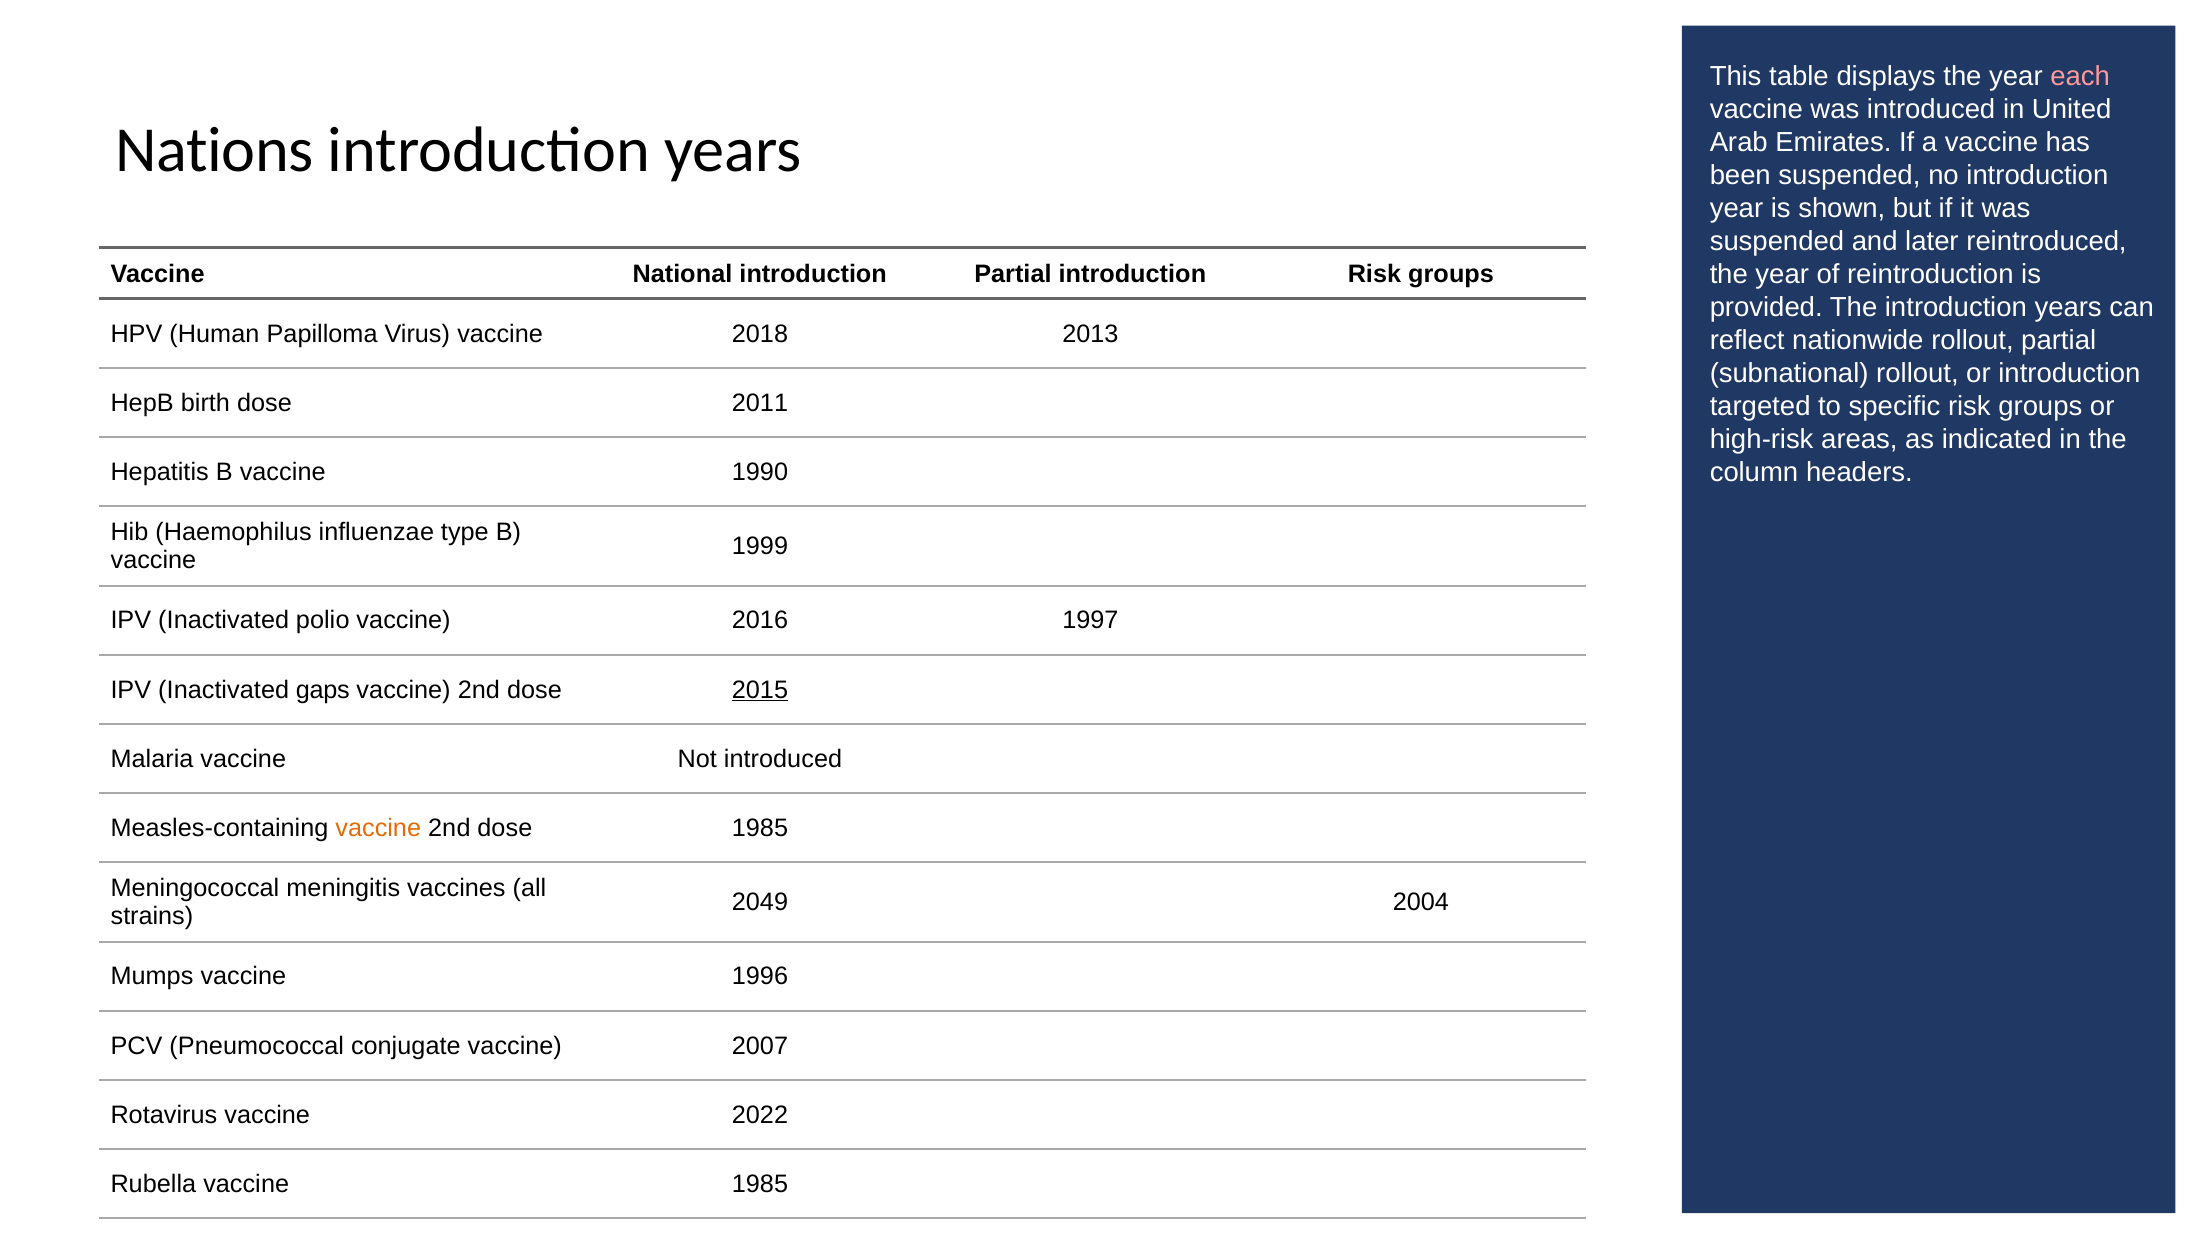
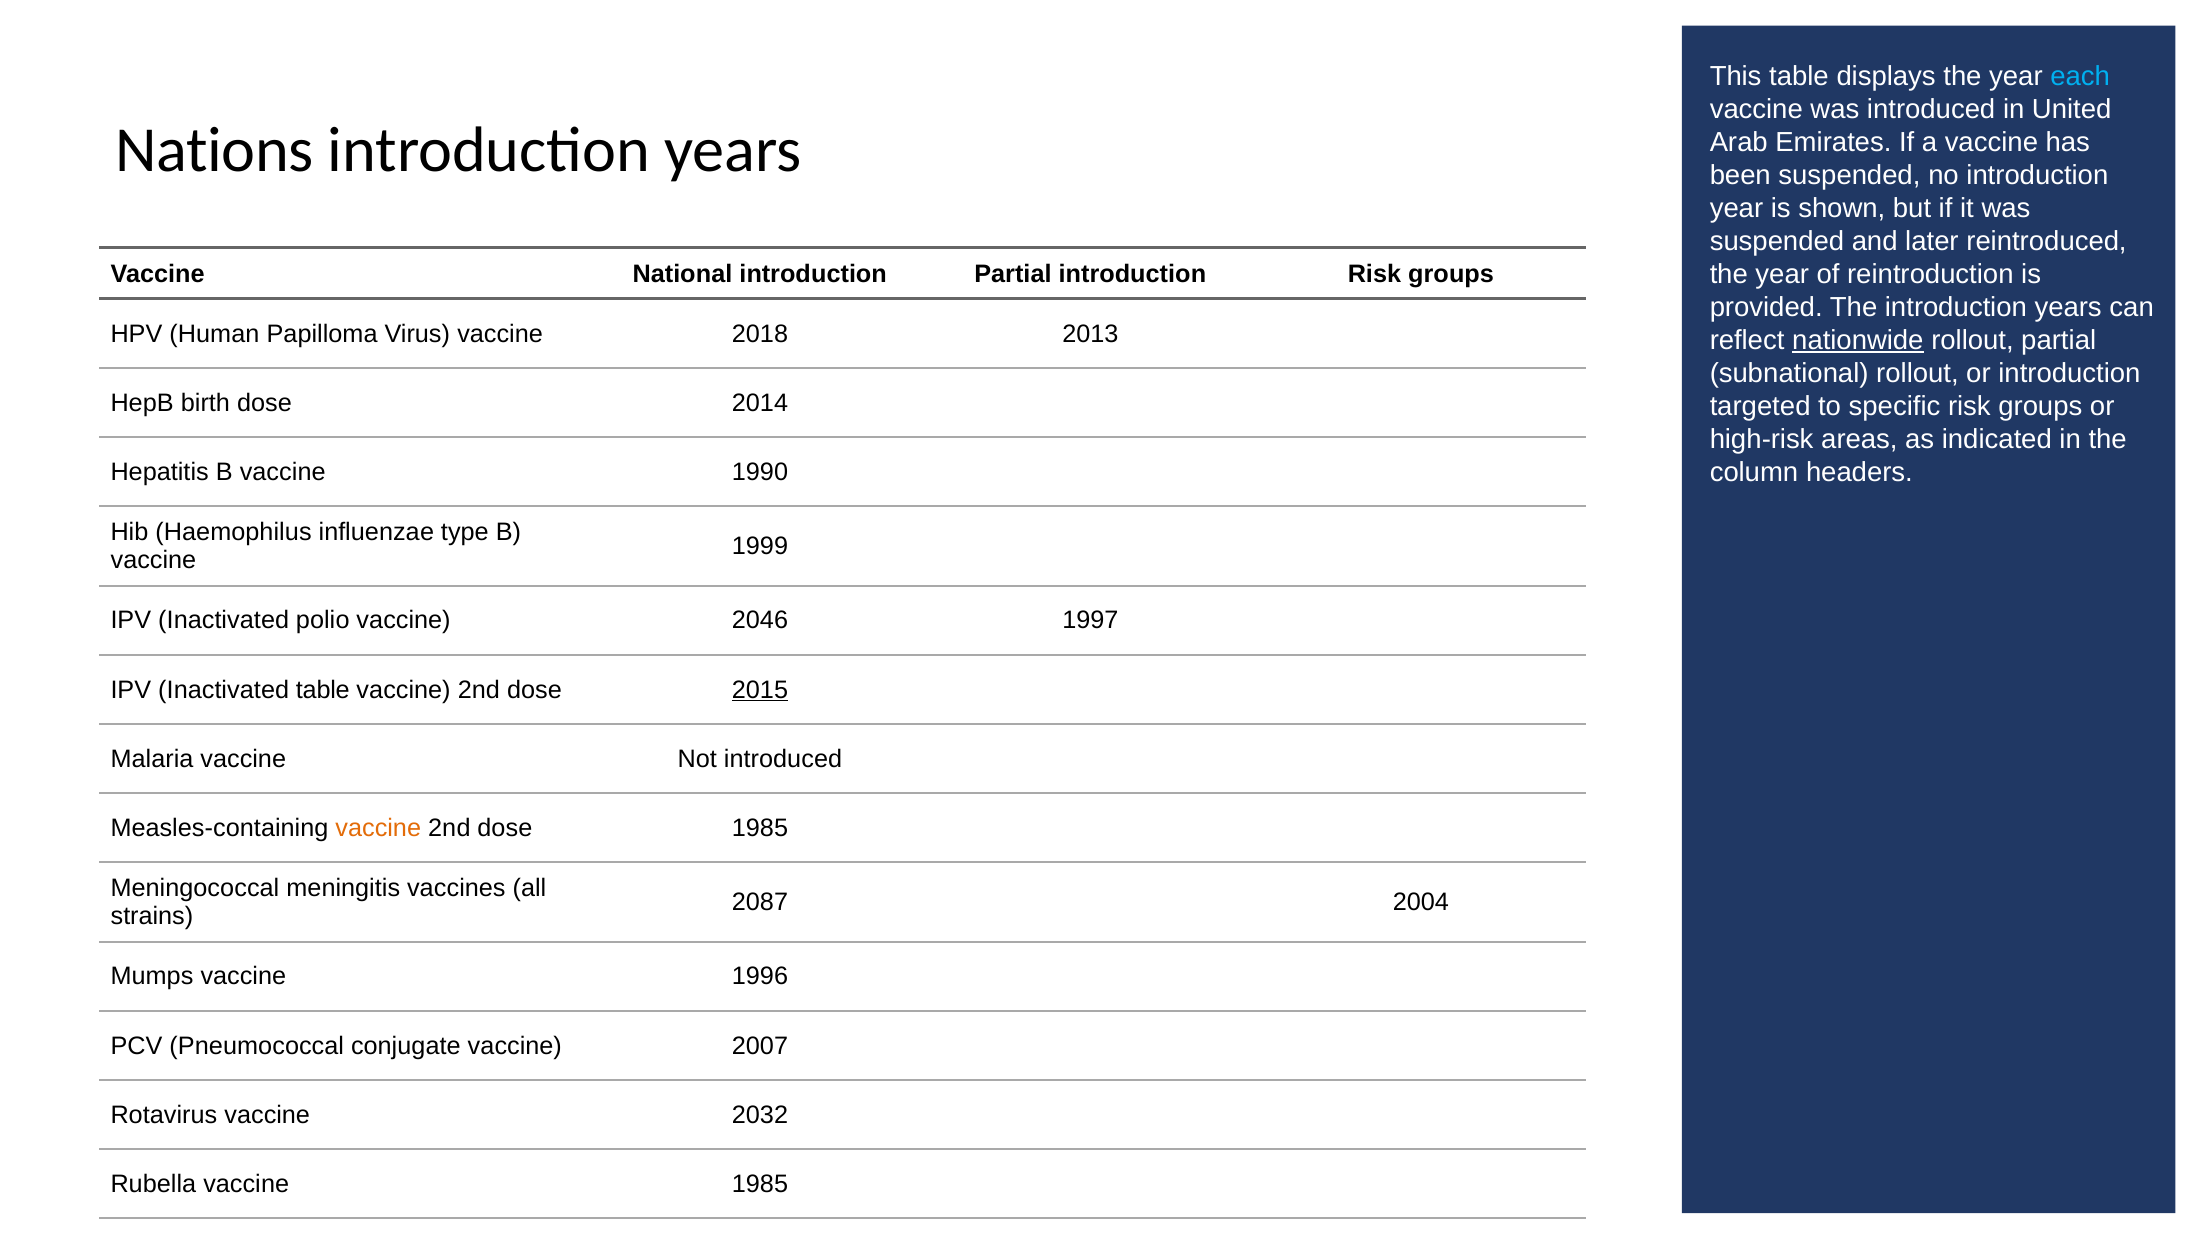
each colour: pink -> light blue
nationwide underline: none -> present
2011: 2011 -> 2014
2016: 2016 -> 2046
Inactivated gaps: gaps -> table
2049: 2049 -> 2087
2022: 2022 -> 2032
